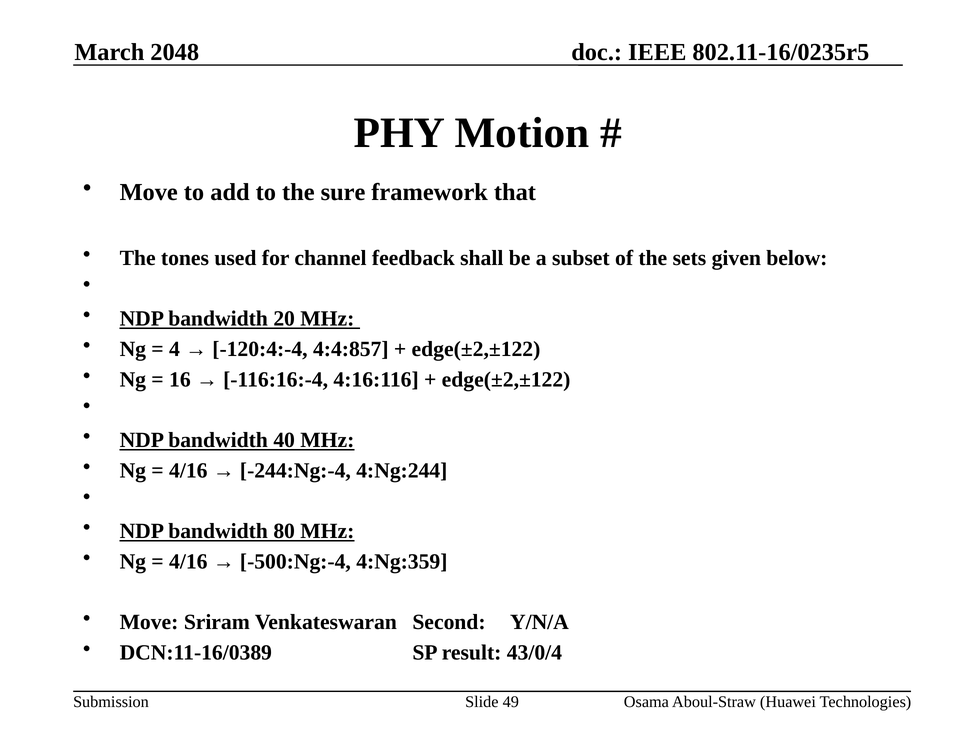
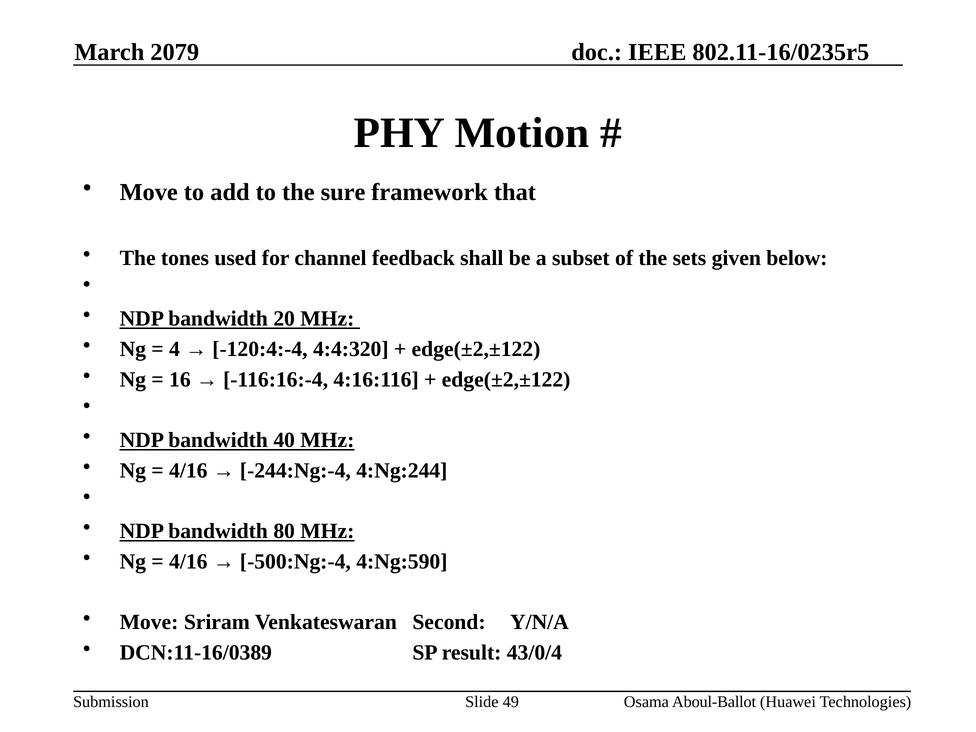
2048: 2048 -> 2079
4:4:857: 4:4:857 -> 4:4:320
4:Ng:359: 4:Ng:359 -> 4:Ng:590
Aboul-Straw: Aboul-Straw -> Aboul-Ballot
